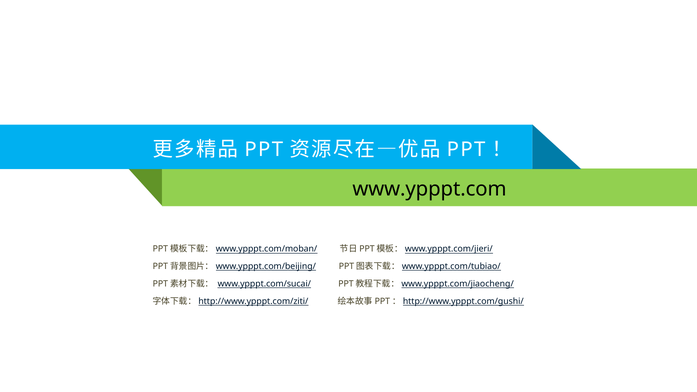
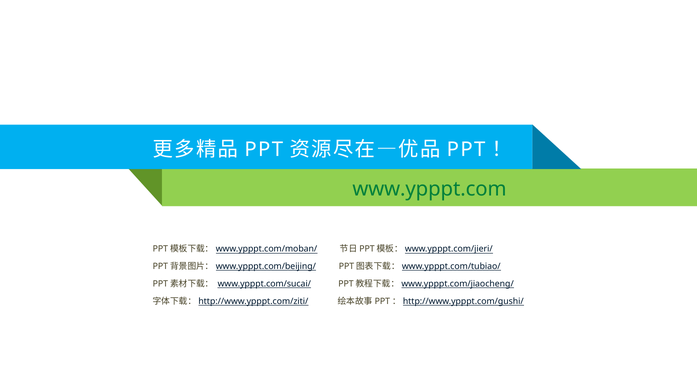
www.ypppt.com colour: black -> green
